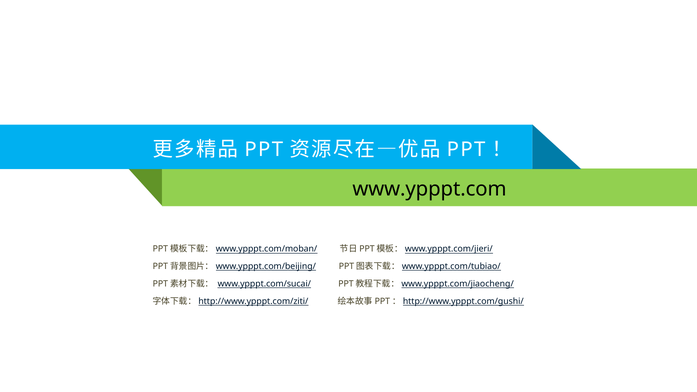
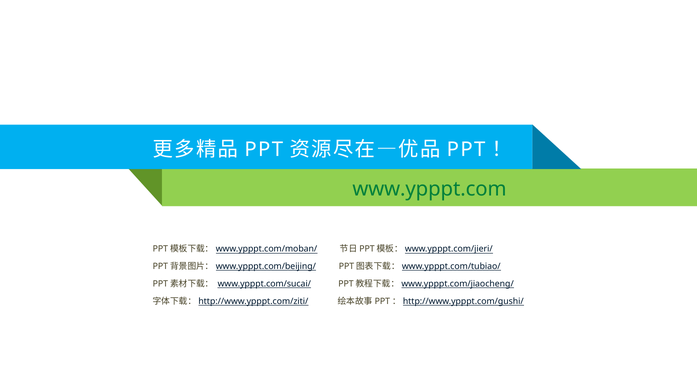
www.ypppt.com colour: black -> green
